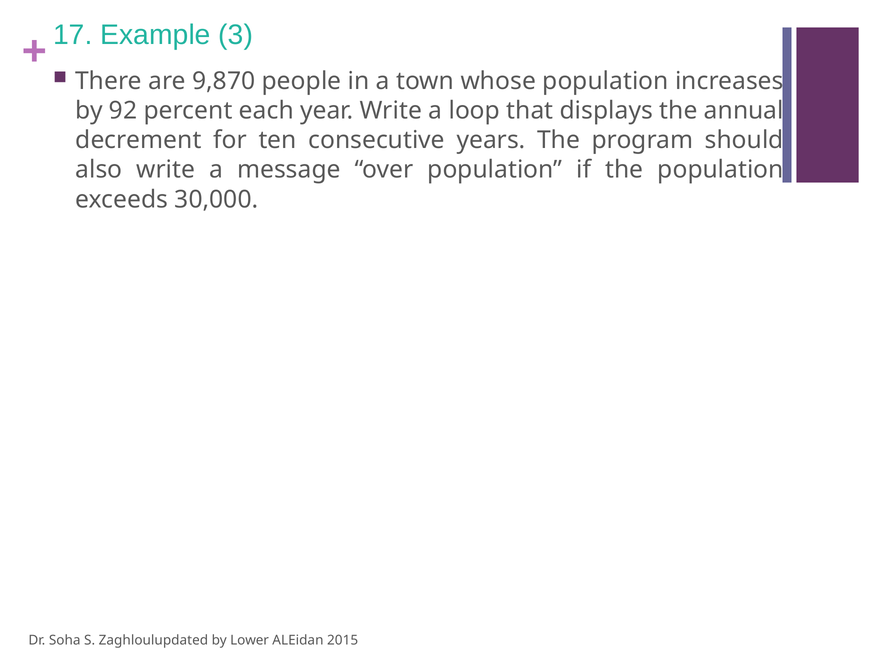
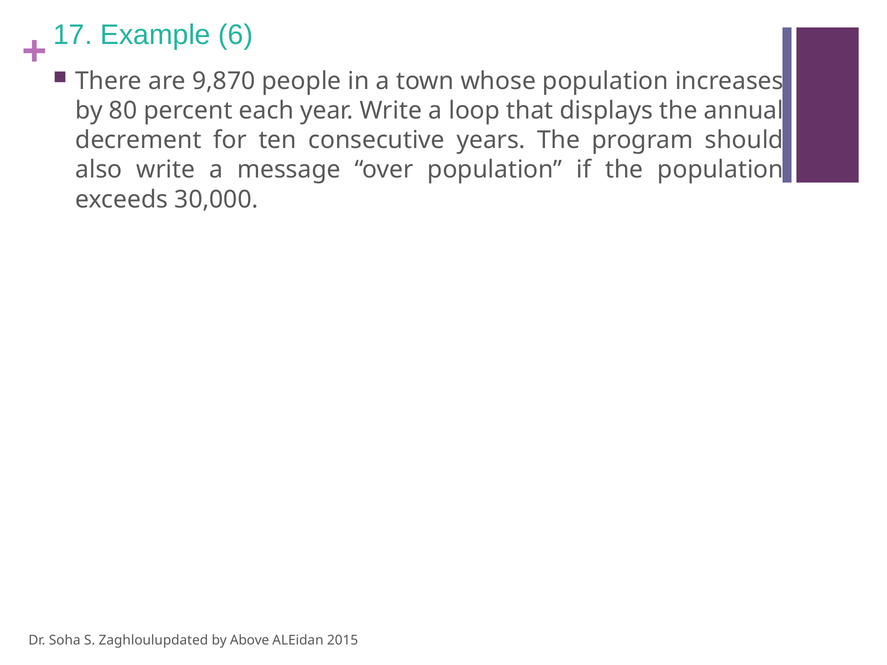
3: 3 -> 6
92: 92 -> 80
Lower: Lower -> Above
